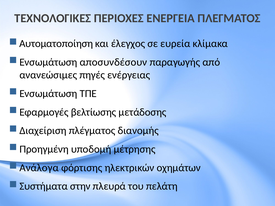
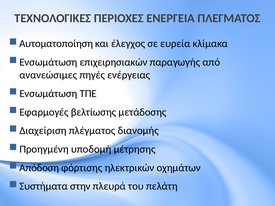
αποσυνδέσουν: αποσυνδέσουν -> επιχειρησιακών
Ανάλογα: Ανάλογα -> Απόδοση
